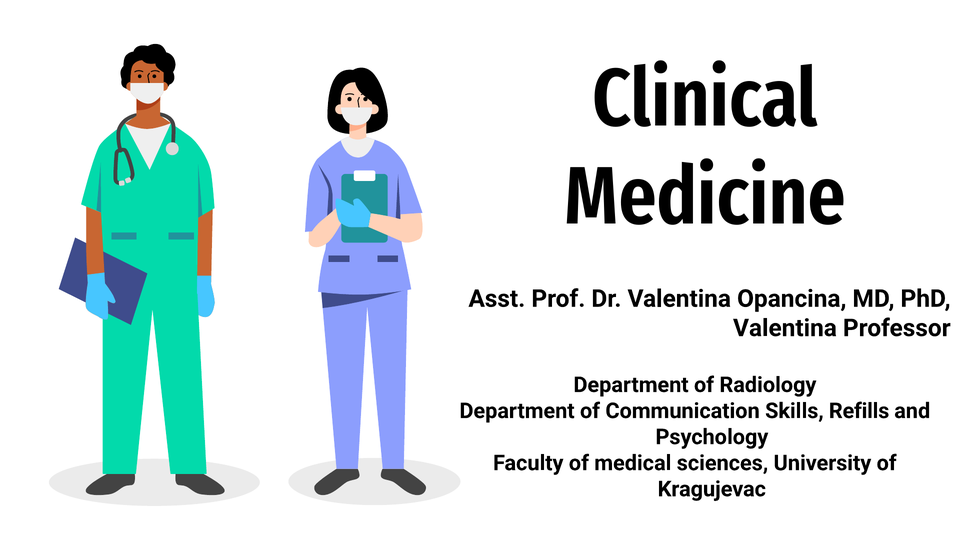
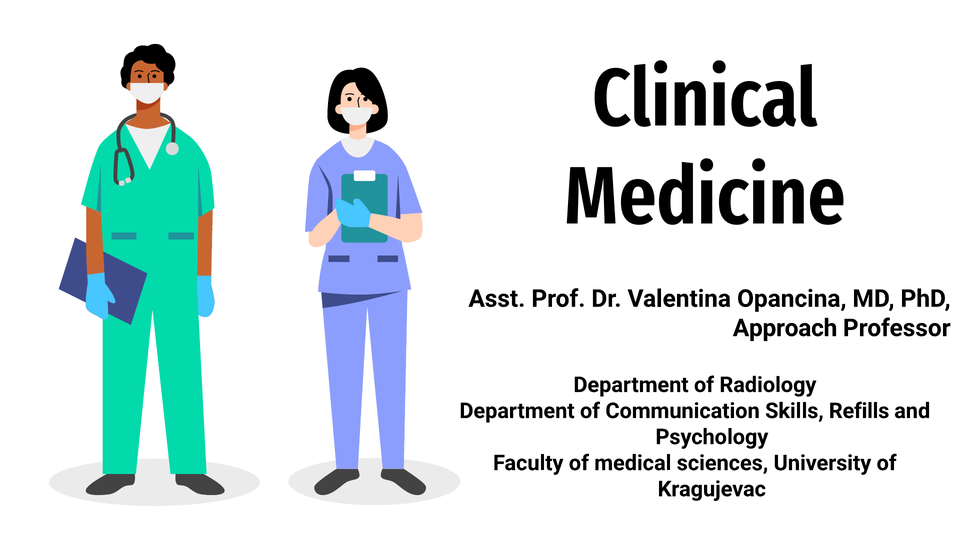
Valentina at (785, 328): Valentina -> Approach
